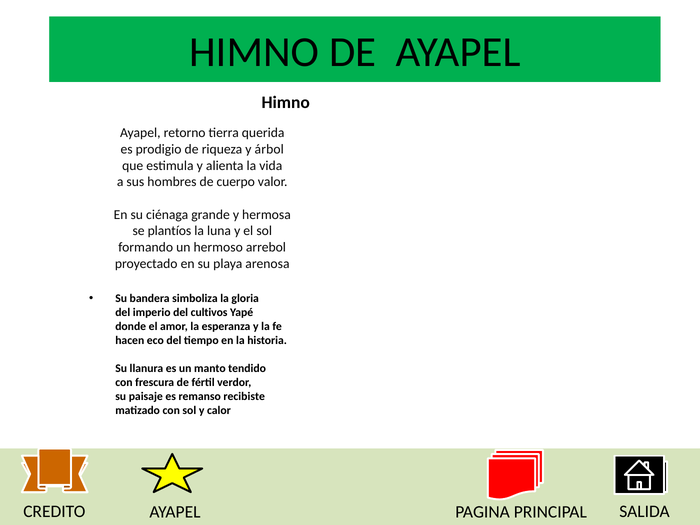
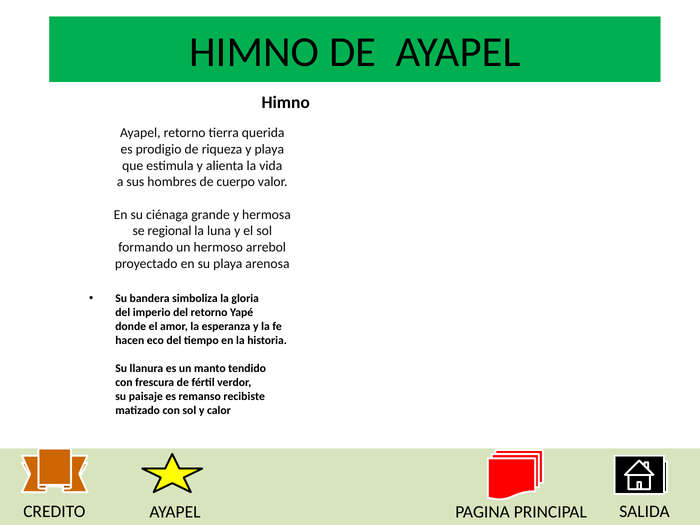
y árbol: árbol -> playa
plantíos: plantíos -> regional
del cultivos: cultivos -> retorno
